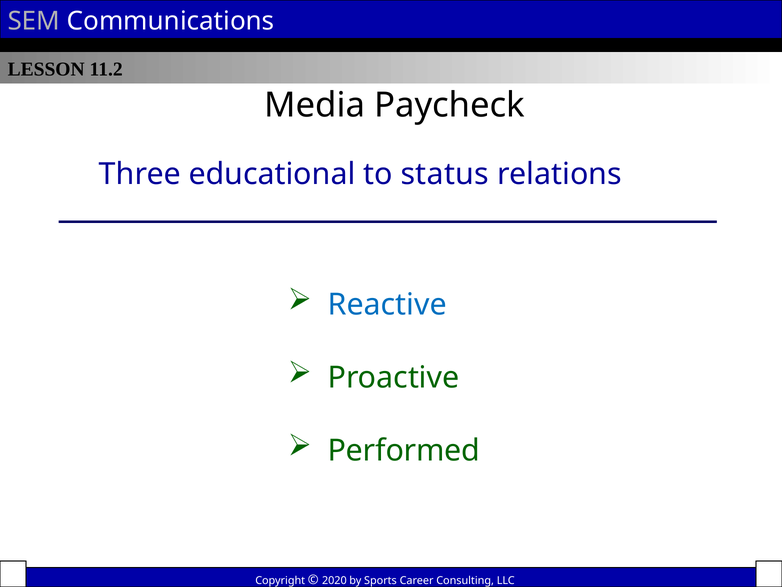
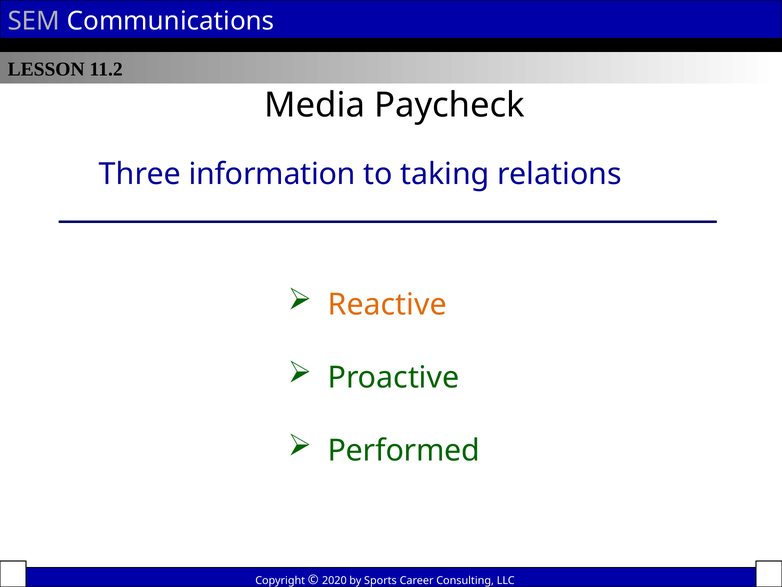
educational: educational -> information
status: status -> taking
Reactive colour: blue -> orange
